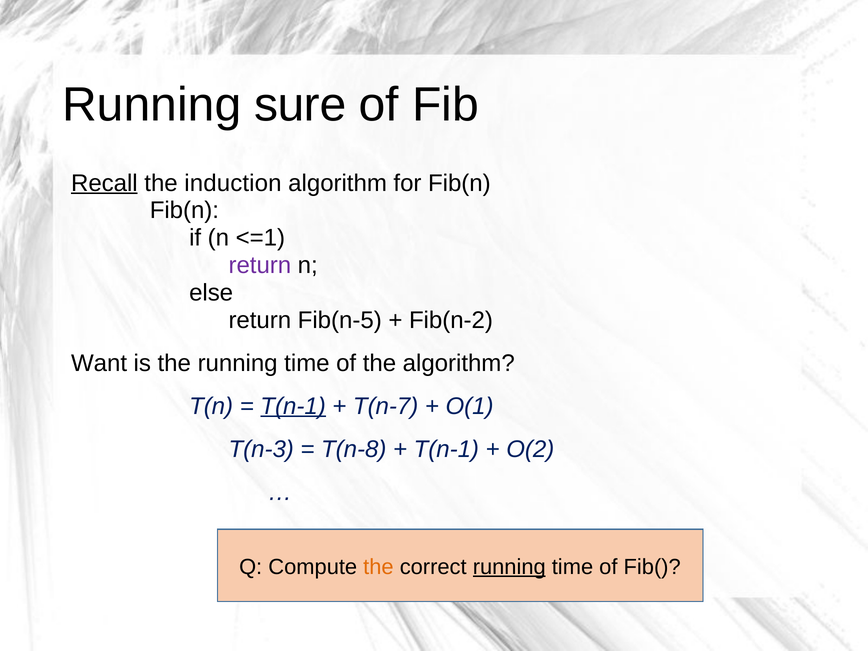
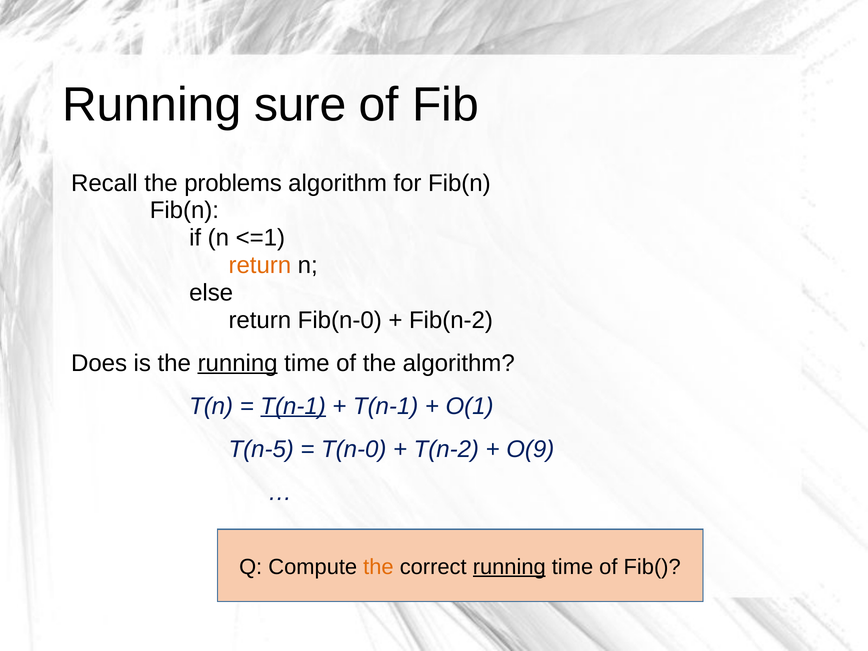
Recall underline: present -> none
induction: induction -> problems
return at (260, 265) colour: purple -> orange
Fib(n-5: Fib(n-5 -> Fib(n-0
Want: Want -> Does
running at (238, 363) underline: none -> present
T(n-7 at (386, 406): T(n-7 -> T(n-1
T(n-3: T(n-3 -> T(n-5
T(n-8: T(n-8 -> T(n-0
T(n-1 at (446, 449): T(n-1 -> T(n-2
O(2: O(2 -> O(9
